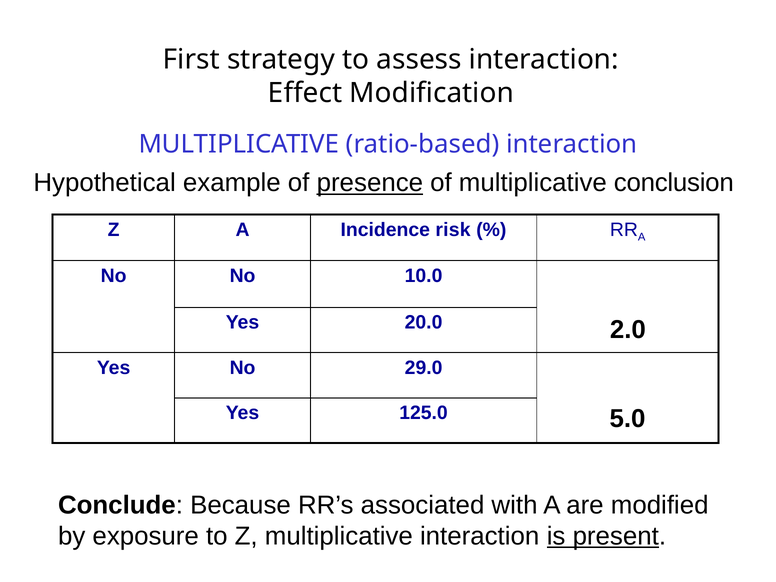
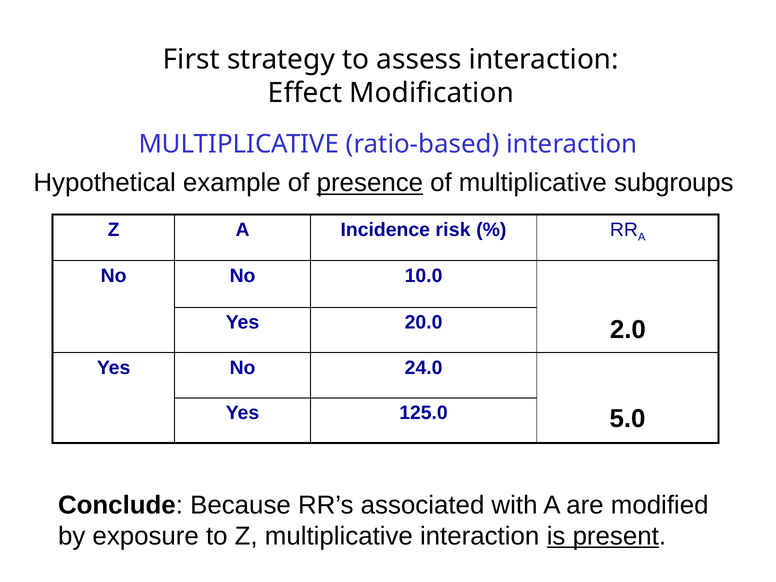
conclusion: conclusion -> subgroups
29.0: 29.0 -> 24.0
